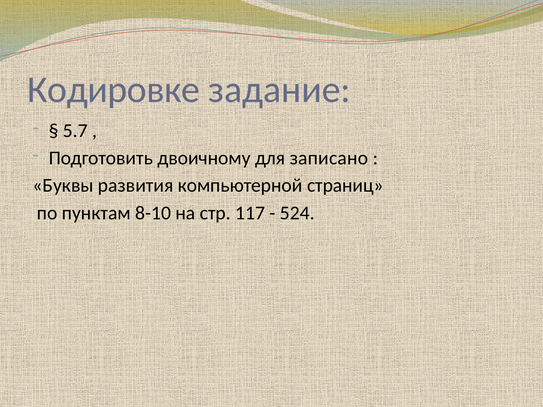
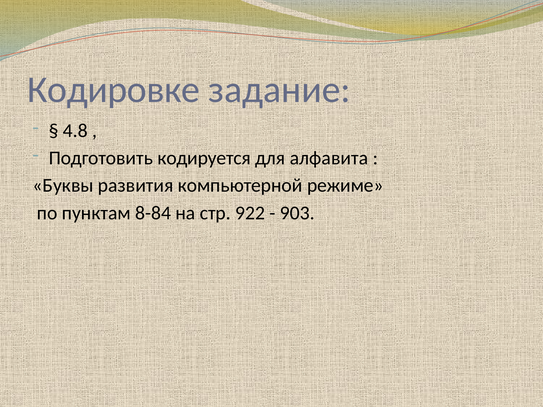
5.7: 5.7 -> 4.8
двоичному: двоичному -> кодируется
записано: записано -> алфавита
страниц: страниц -> режиме
8-10: 8-10 -> 8-84
117: 117 -> 922
524: 524 -> 903
